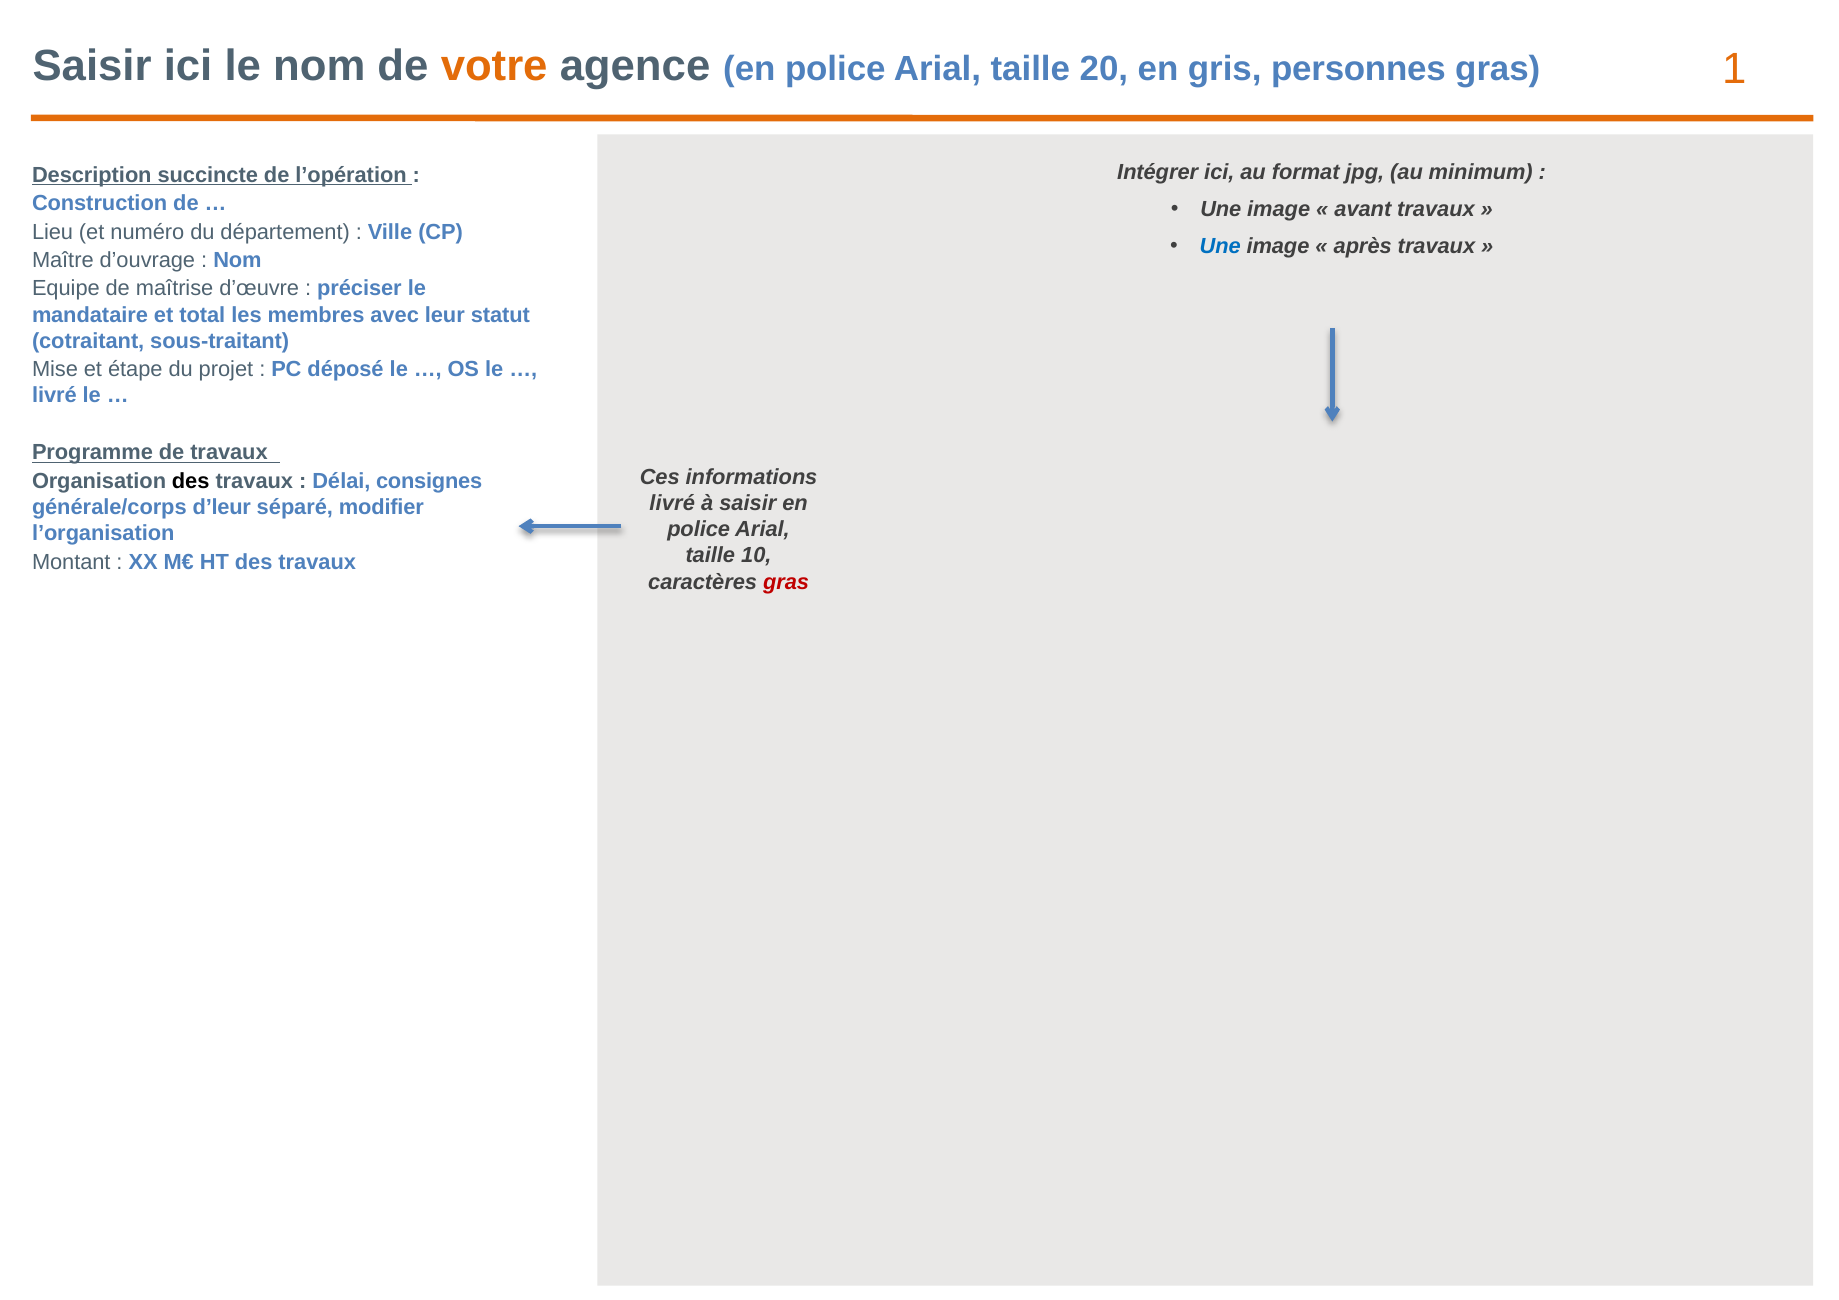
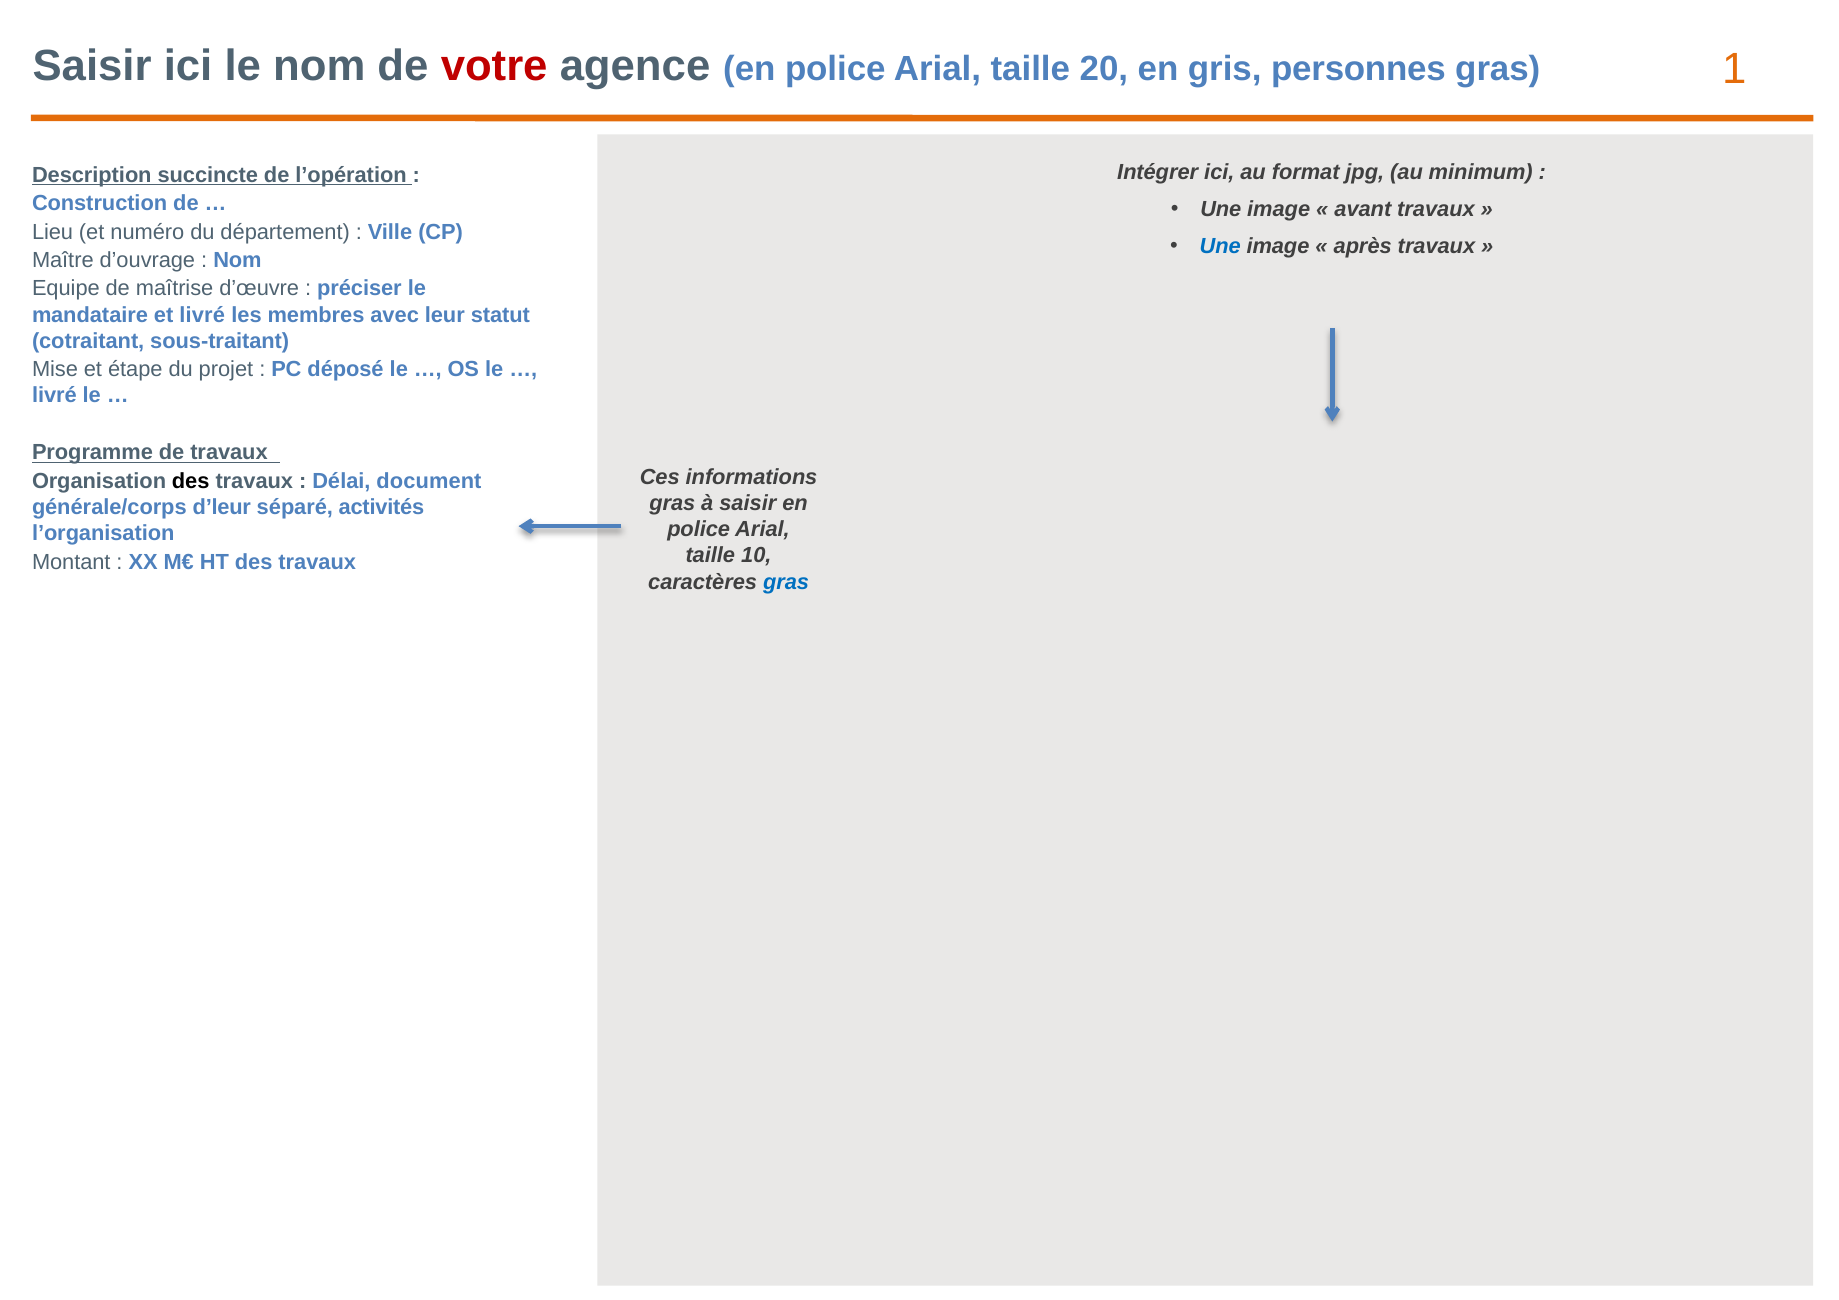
votre colour: orange -> red
et total: total -> livré
consignes: consignes -> document
livré at (672, 503): livré -> gras
modifier: modifier -> activités
gras at (786, 582) colour: red -> blue
